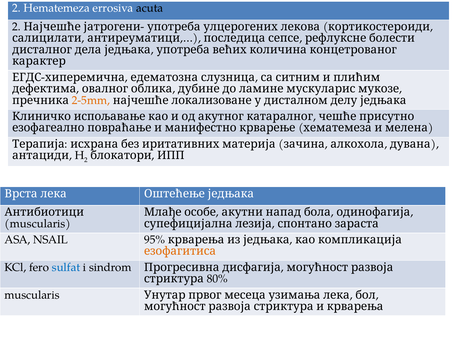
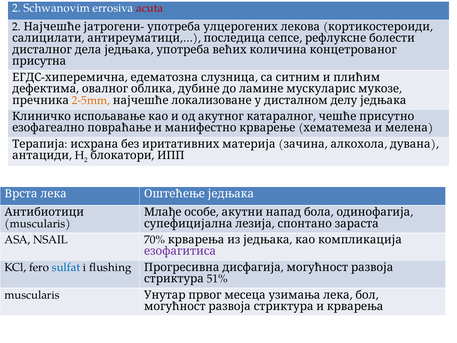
Hematemeza: Hematemeza -> Schwanovim
acuta colour: black -> red
карактер: карактер -> присутна
95%: 95% -> 70%
езофагитиса colour: orange -> purple
sindrom: sindrom -> flushing
80%: 80% -> 51%
